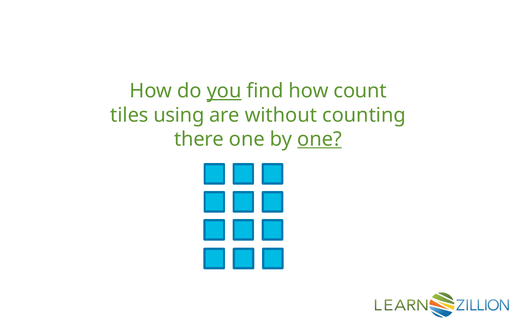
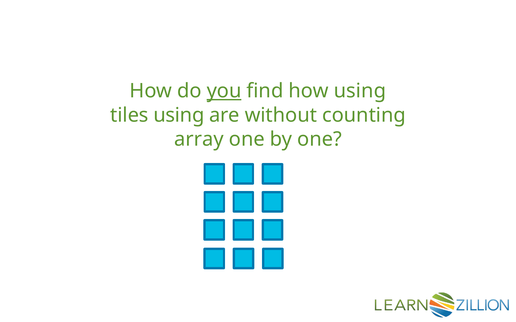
how count: count -> using
there: there -> array
one at (320, 139) underline: present -> none
